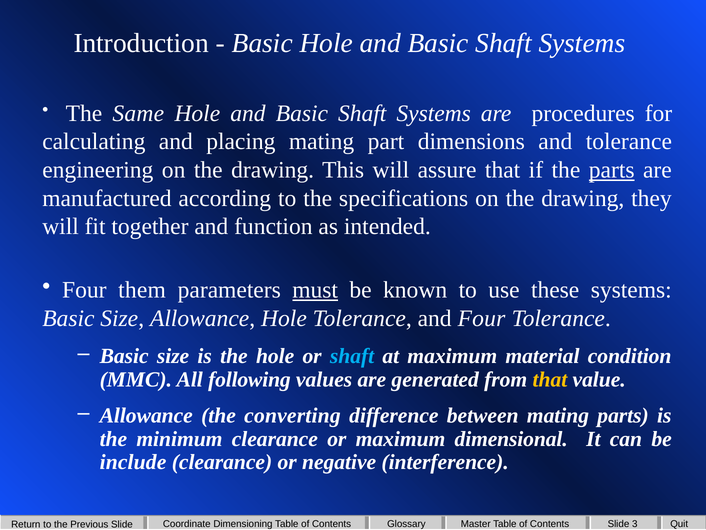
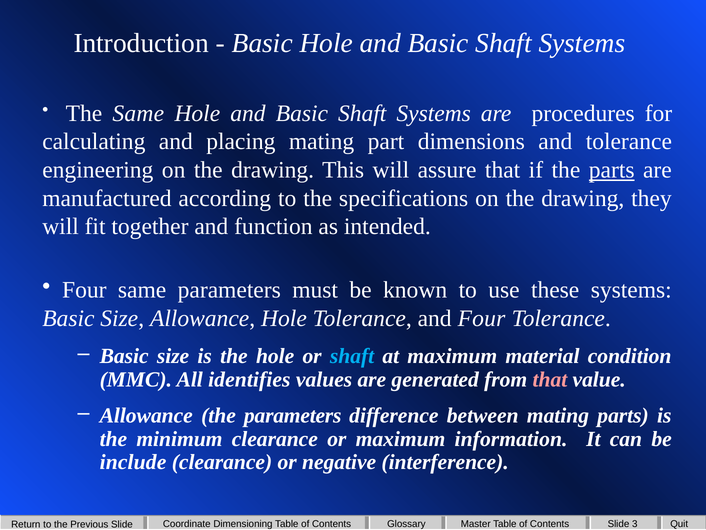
Four them: them -> same
must underline: present -> none
following: following -> identifies
that at (550, 379) colour: yellow -> pink
the converting: converting -> parameters
dimensional: dimensional -> information
